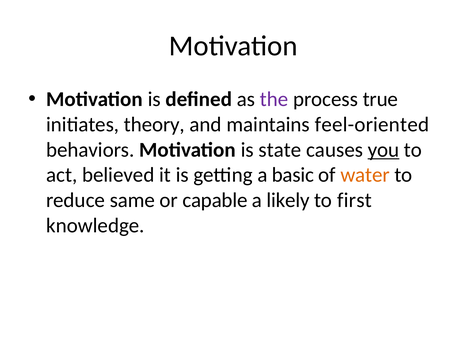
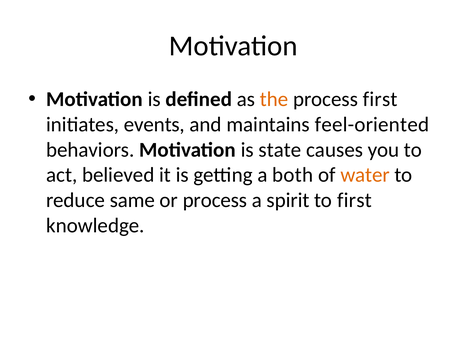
the colour: purple -> orange
process true: true -> first
theory: theory -> events
you underline: present -> none
basic: basic -> both
or capable: capable -> process
likely: likely -> spirit
